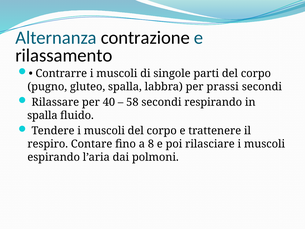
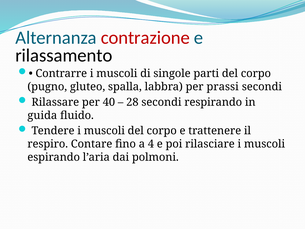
contrazione colour: black -> red
58: 58 -> 28
spalla at (42, 115): spalla -> guida
8: 8 -> 4
